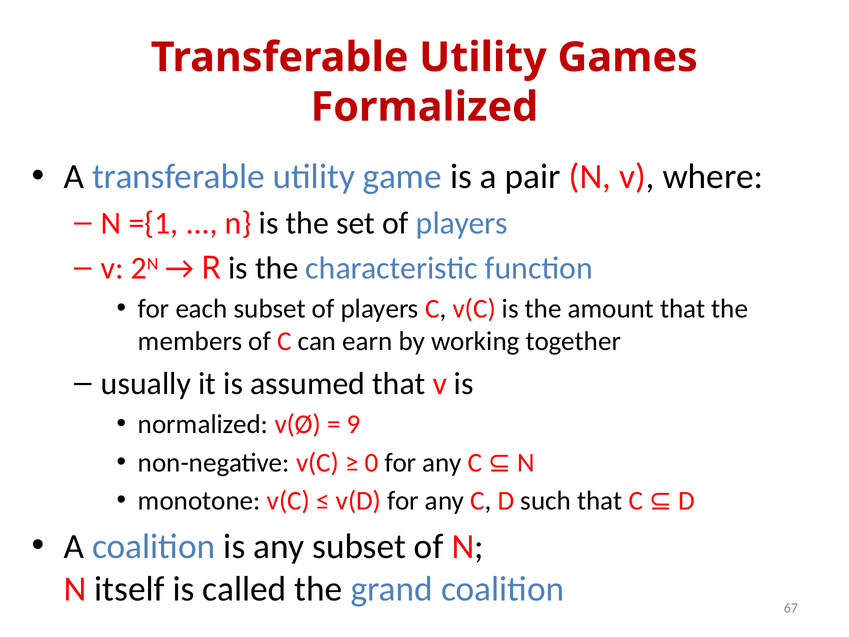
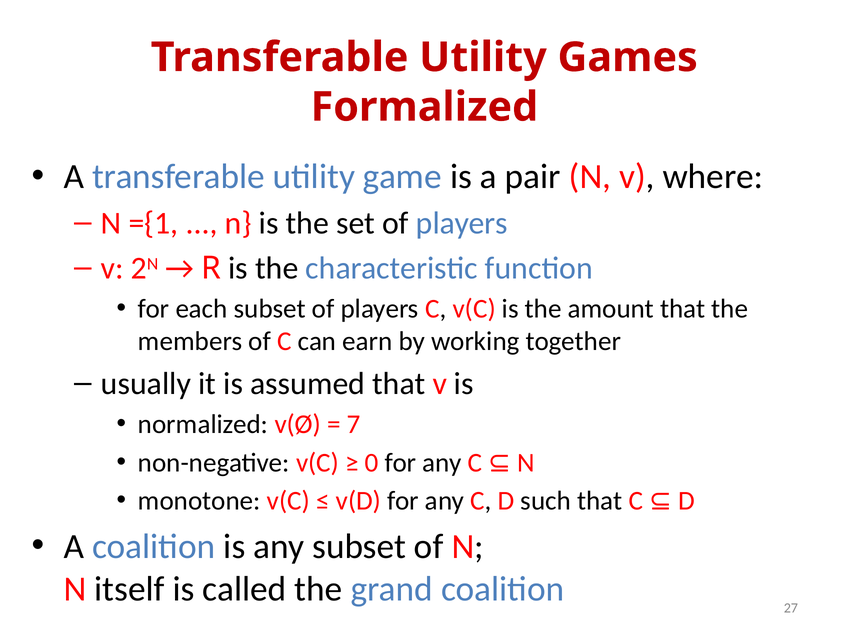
9: 9 -> 7
67: 67 -> 27
